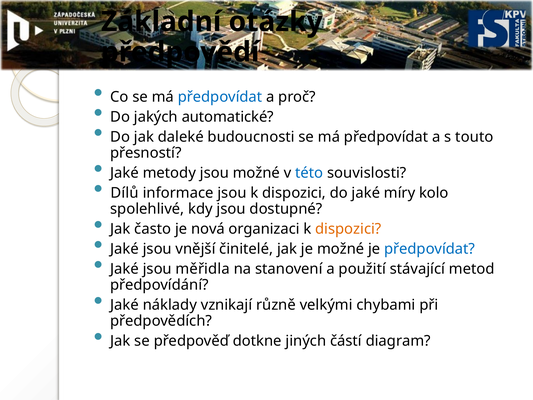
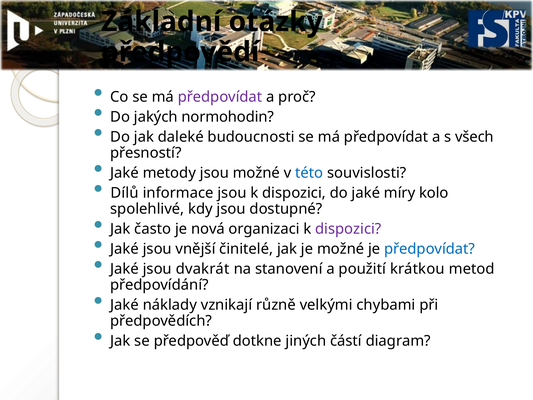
předpovídat at (220, 97) colour: blue -> purple
automatické: automatické -> normohodin
touto: touto -> všech
dispozici at (348, 229) colour: orange -> purple
měřidla: měřidla -> dvakrát
stávající: stávající -> krátkou
